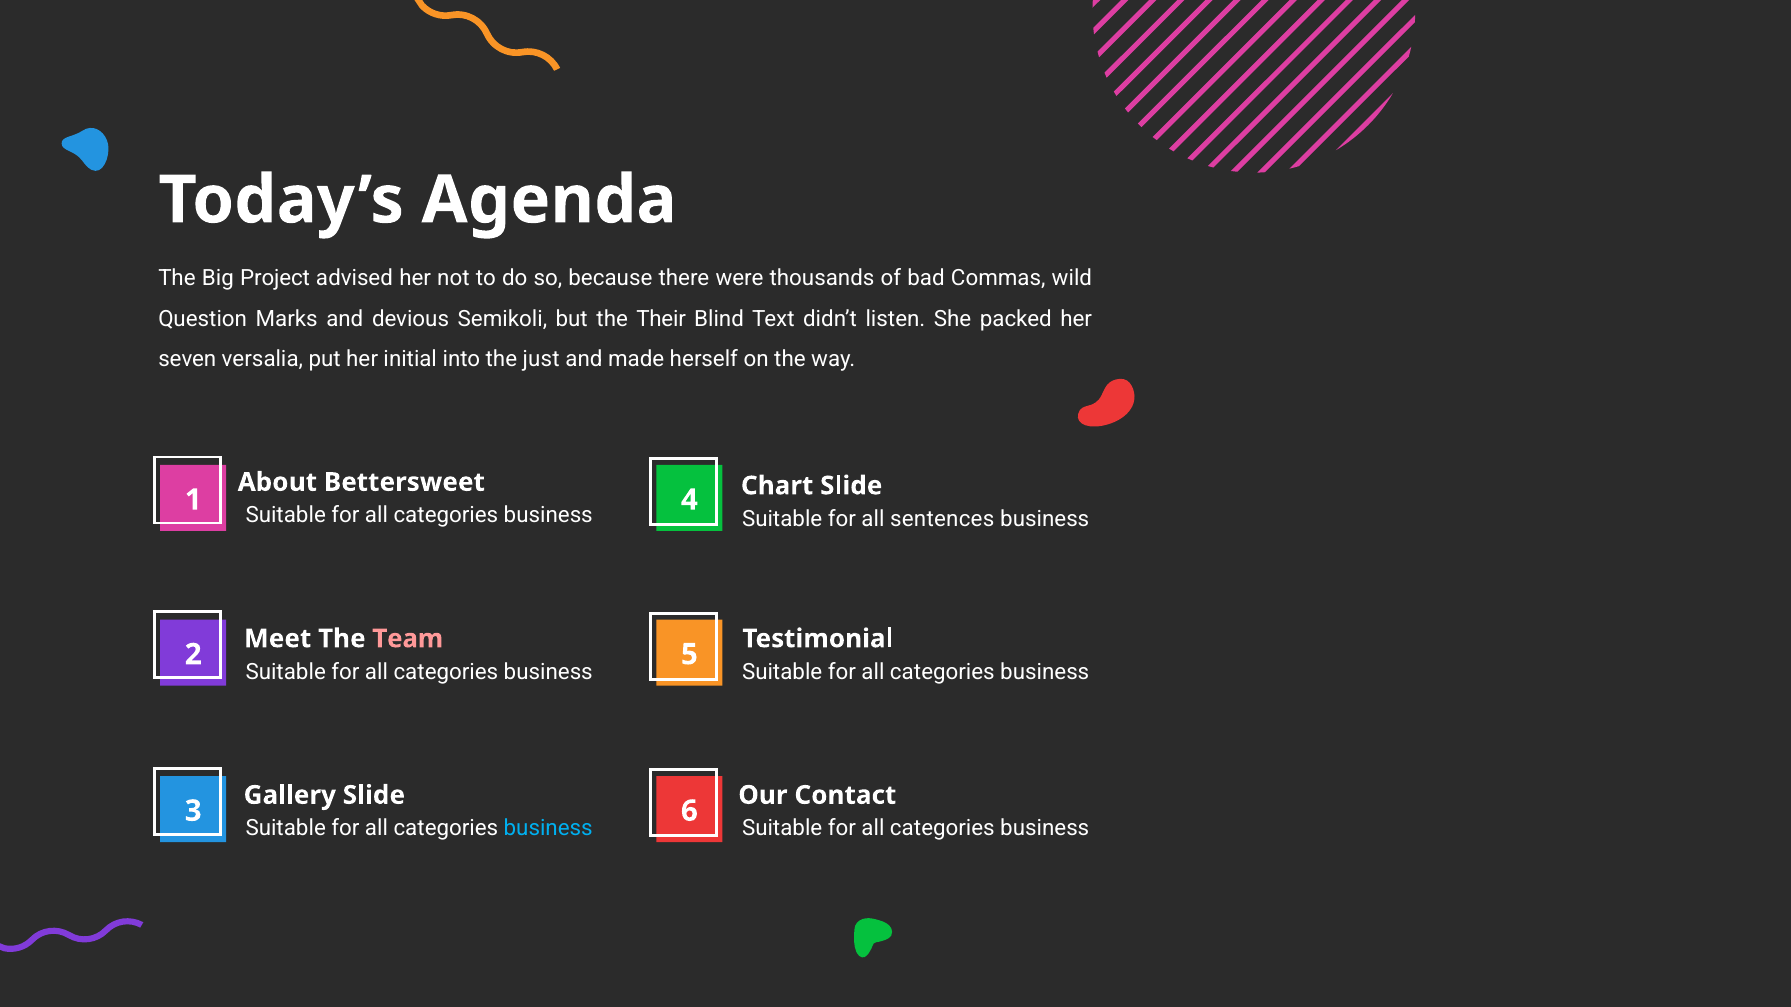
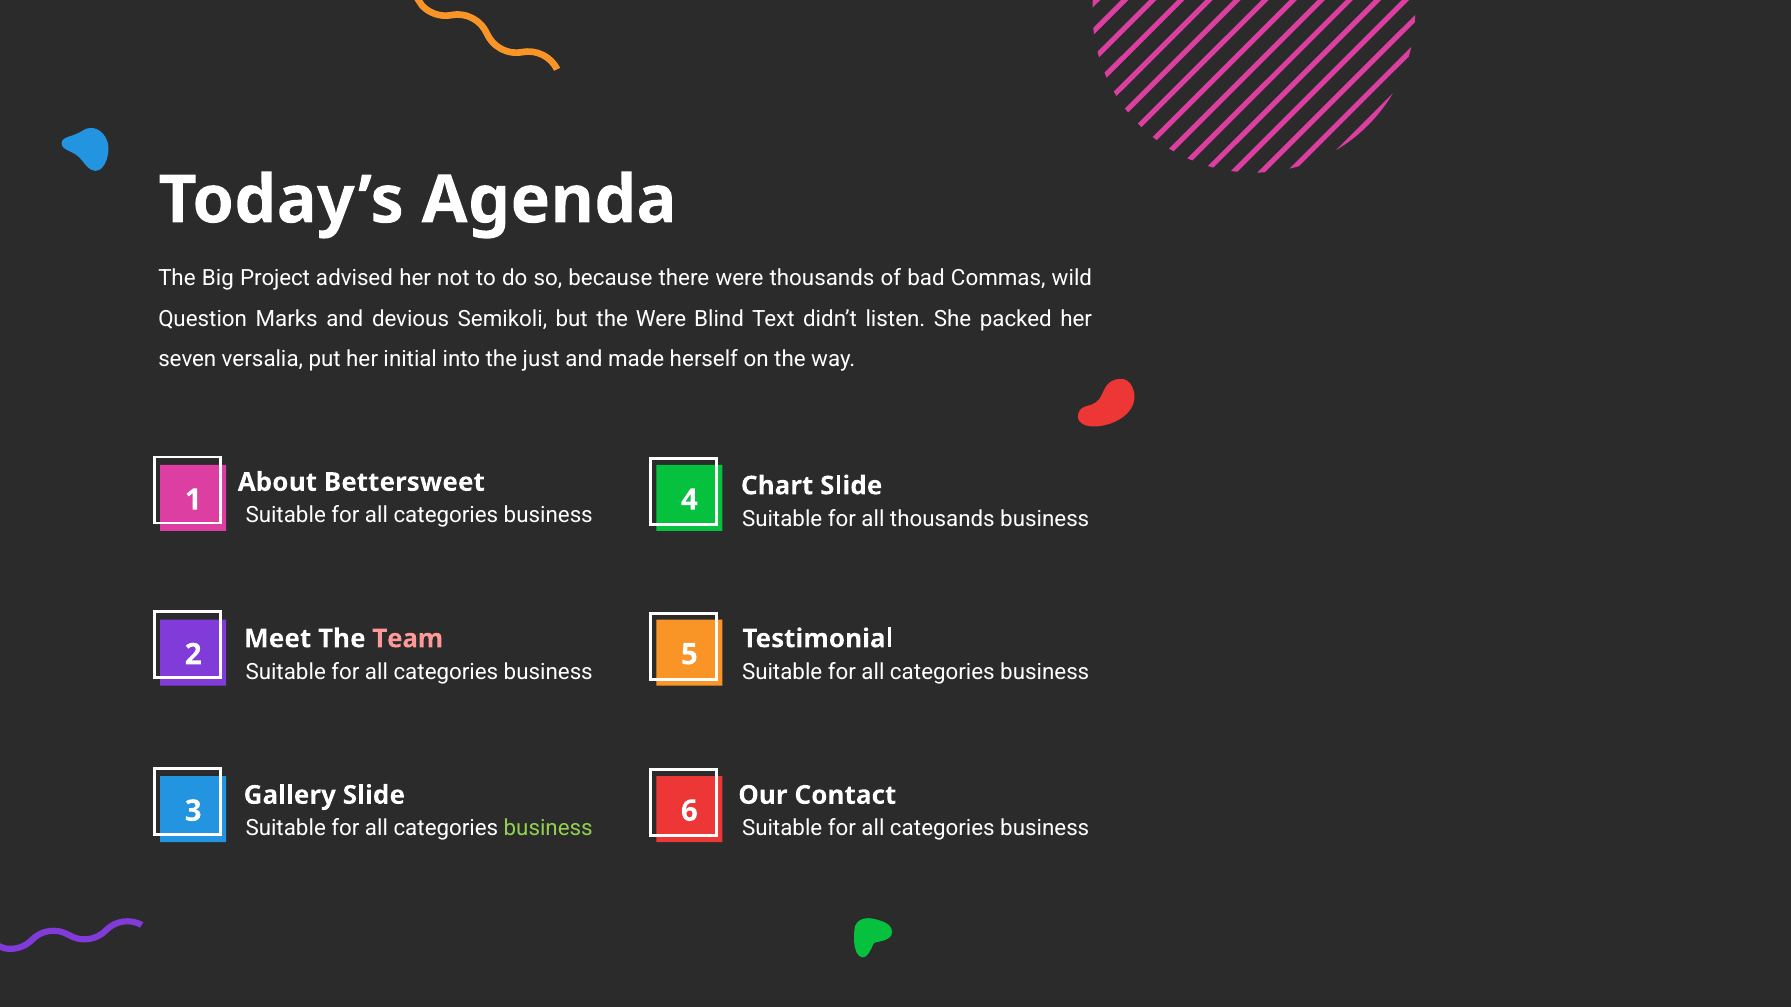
the Their: Their -> Were
all sentences: sentences -> thousands
business at (548, 828) colour: light blue -> light green
